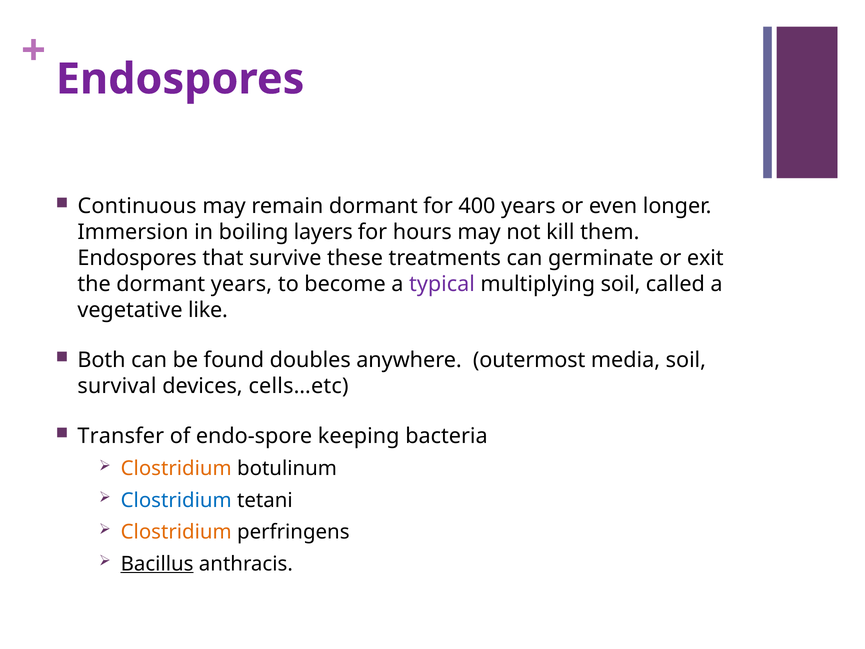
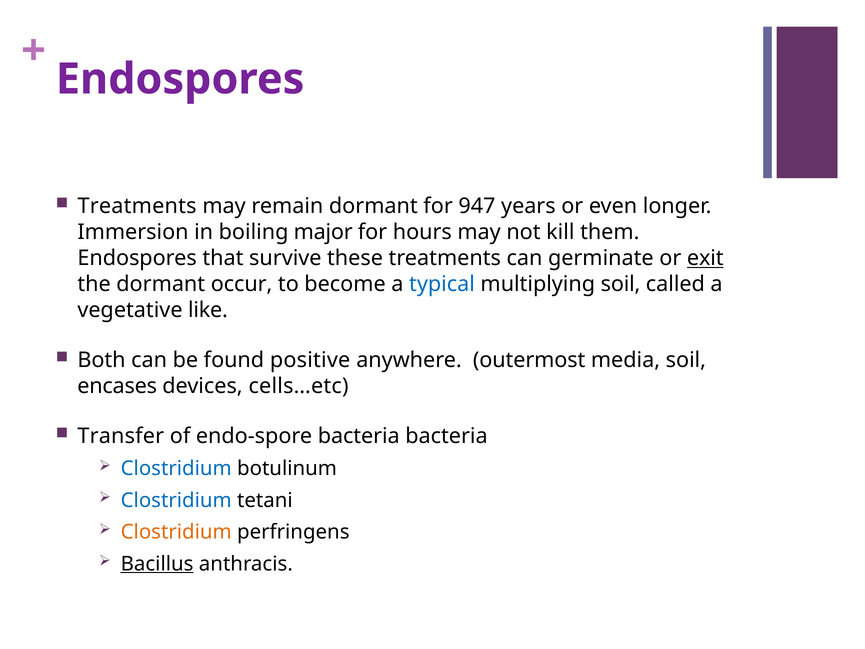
Continuous at (137, 206): Continuous -> Treatments
400: 400 -> 947
layers: layers -> major
exit underline: none -> present
dormant years: years -> occur
typical colour: purple -> blue
doubles: doubles -> positive
survival: survival -> encases
endo-spore keeping: keeping -> bacteria
Clostridium at (176, 468) colour: orange -> blue
